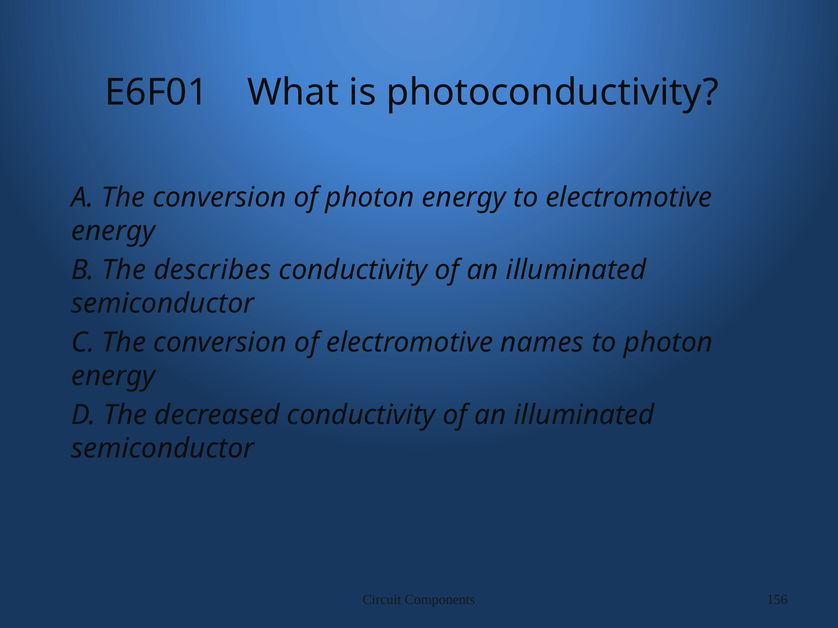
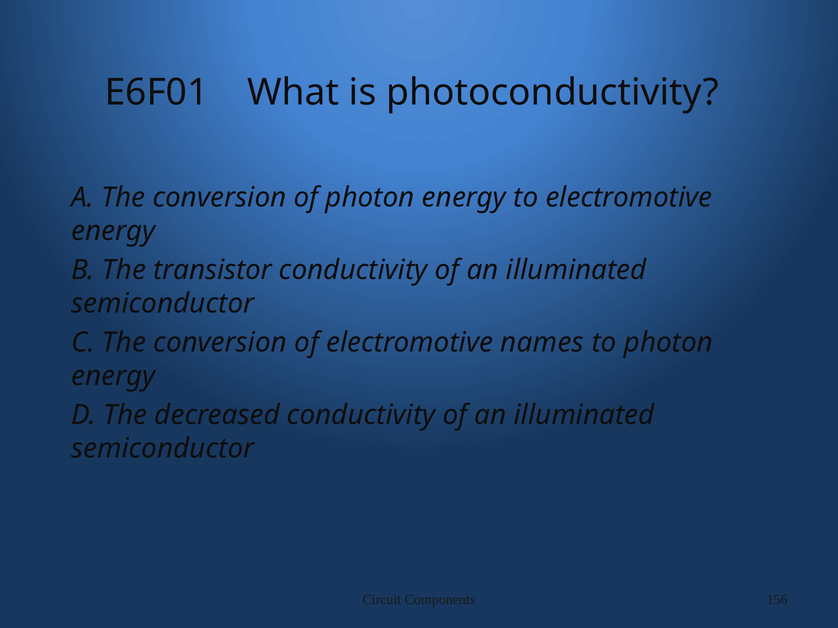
describes: describes -> transistor
